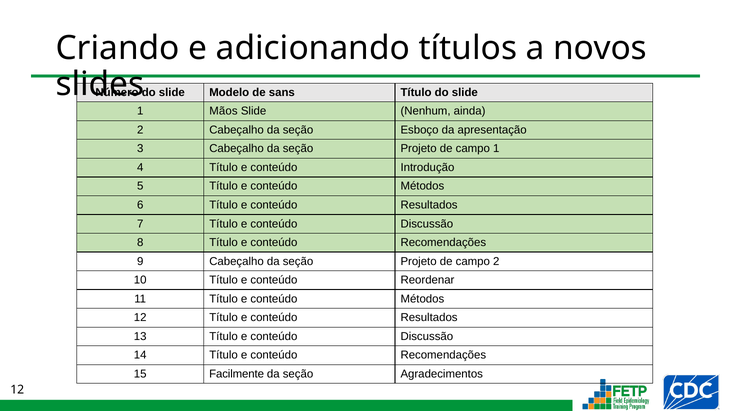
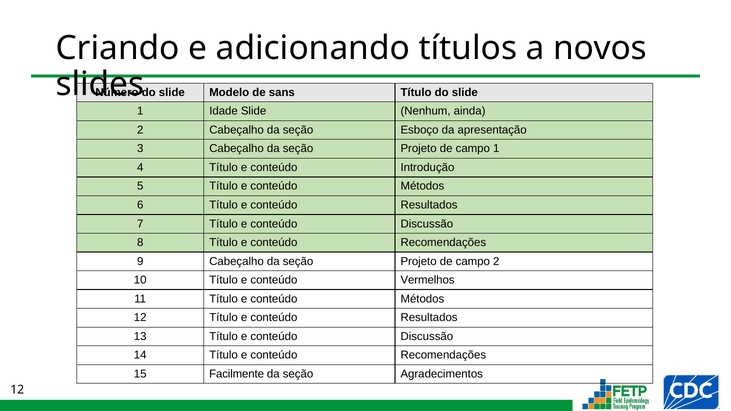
Mãos: Mãos -> Idade
Reordenar: Reordenar -> Vermelhos
